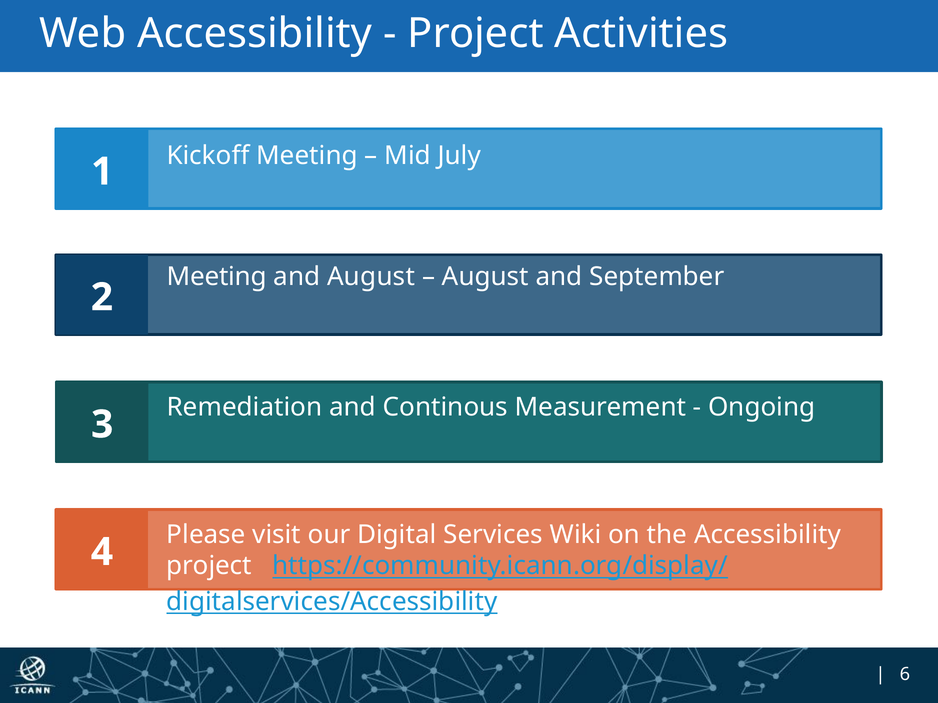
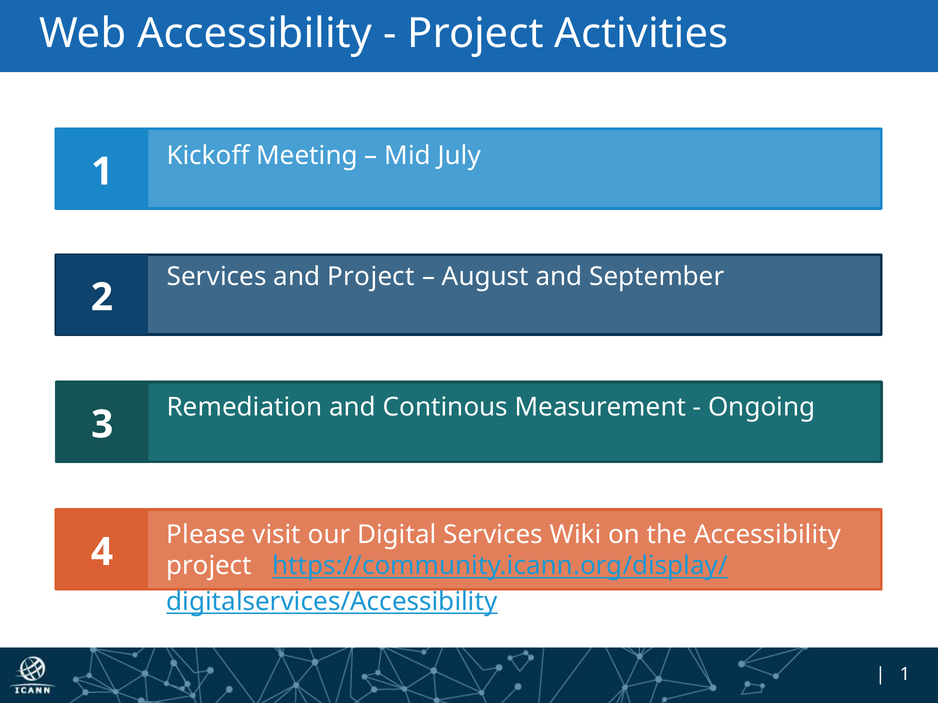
Meeting at (217, 277): Meeting -> Services
and August: August -> Project
6 at (905, 675): 6 -> 1
